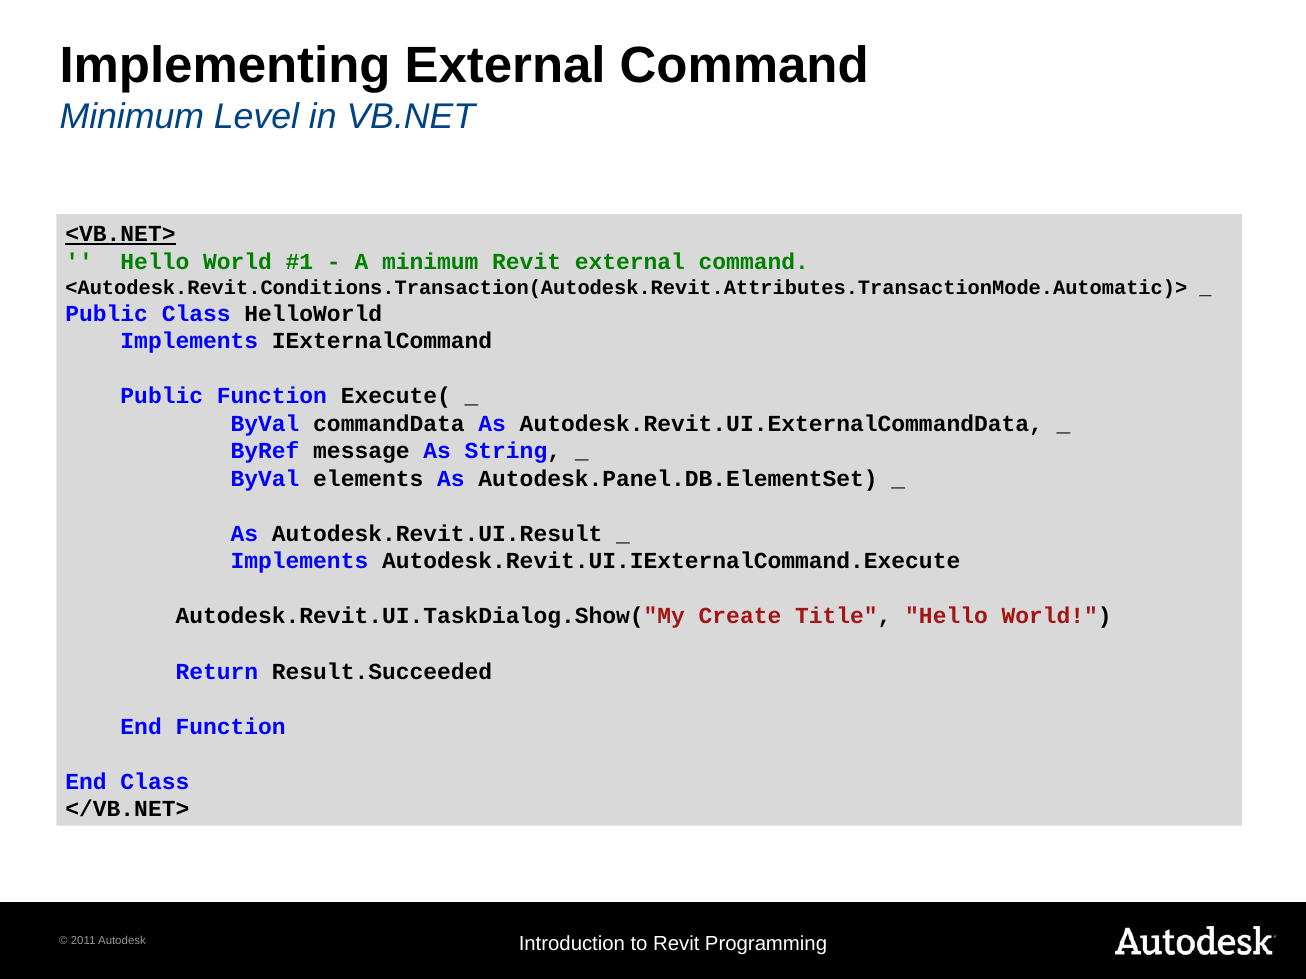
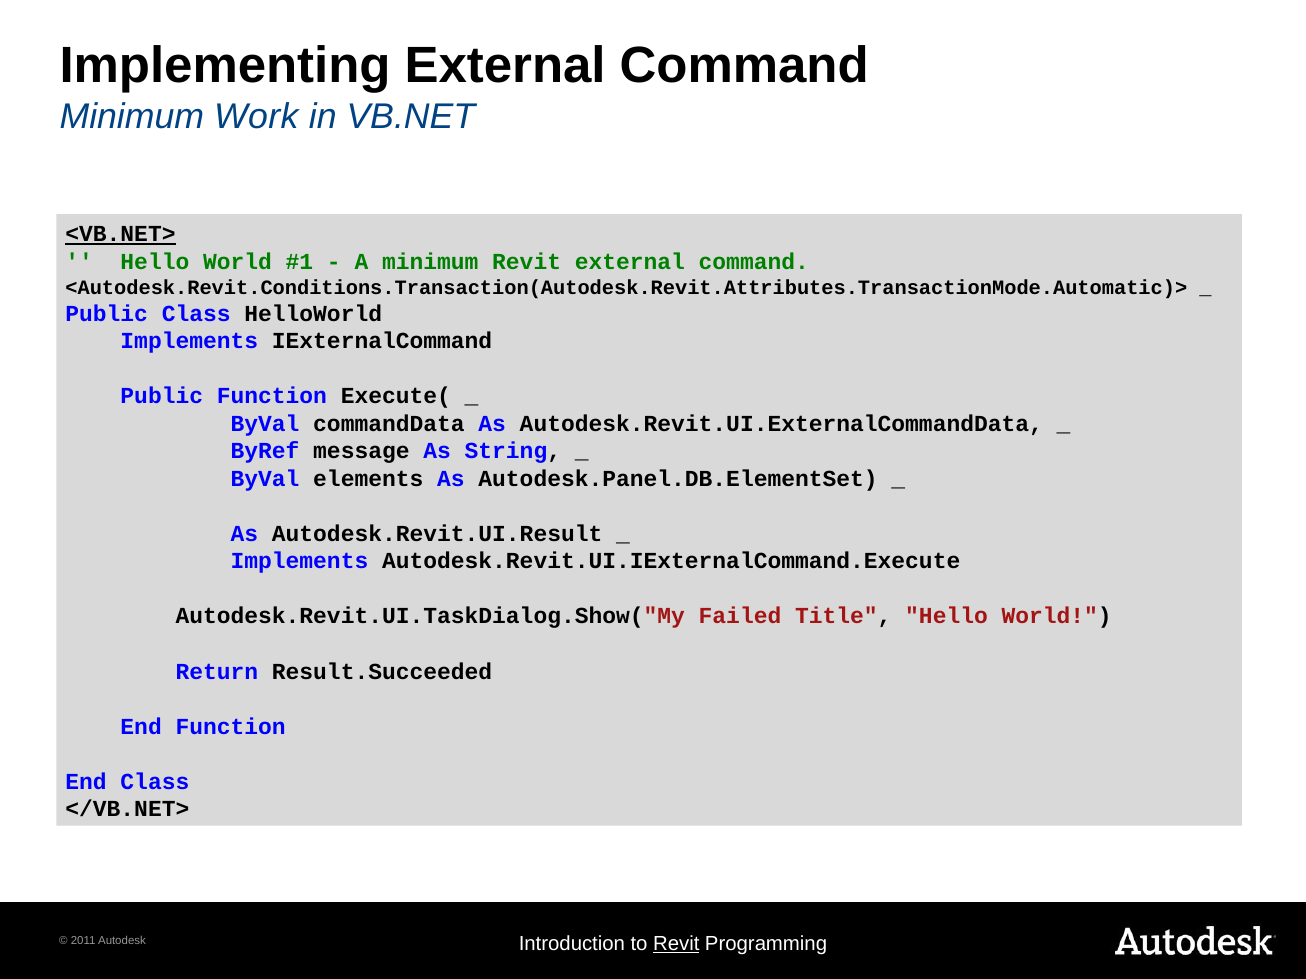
Level: Level -> Work
Create: Create -> Failed
Revit at (676, 944) underline: none -> present
